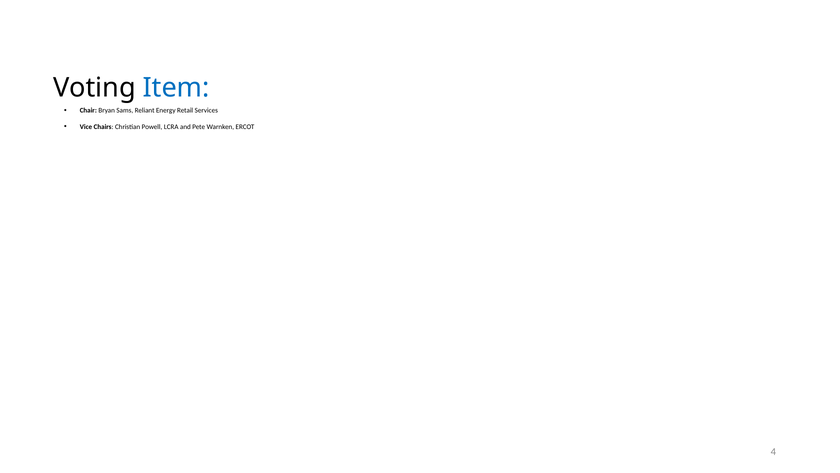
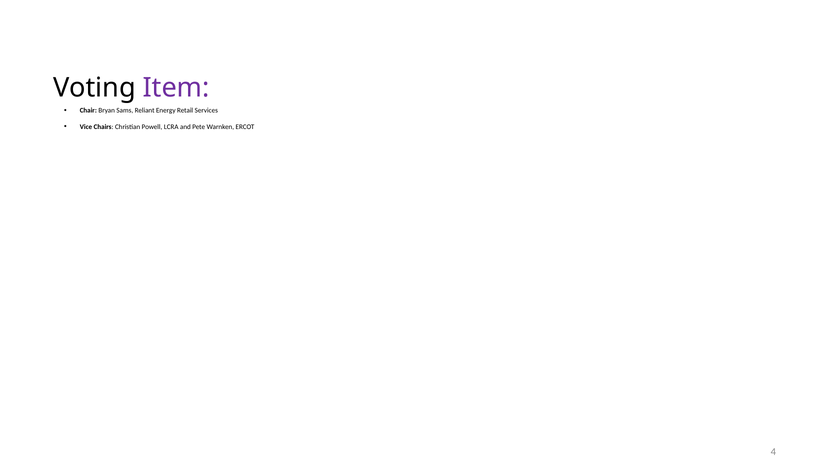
Item colour: blue -> purple
